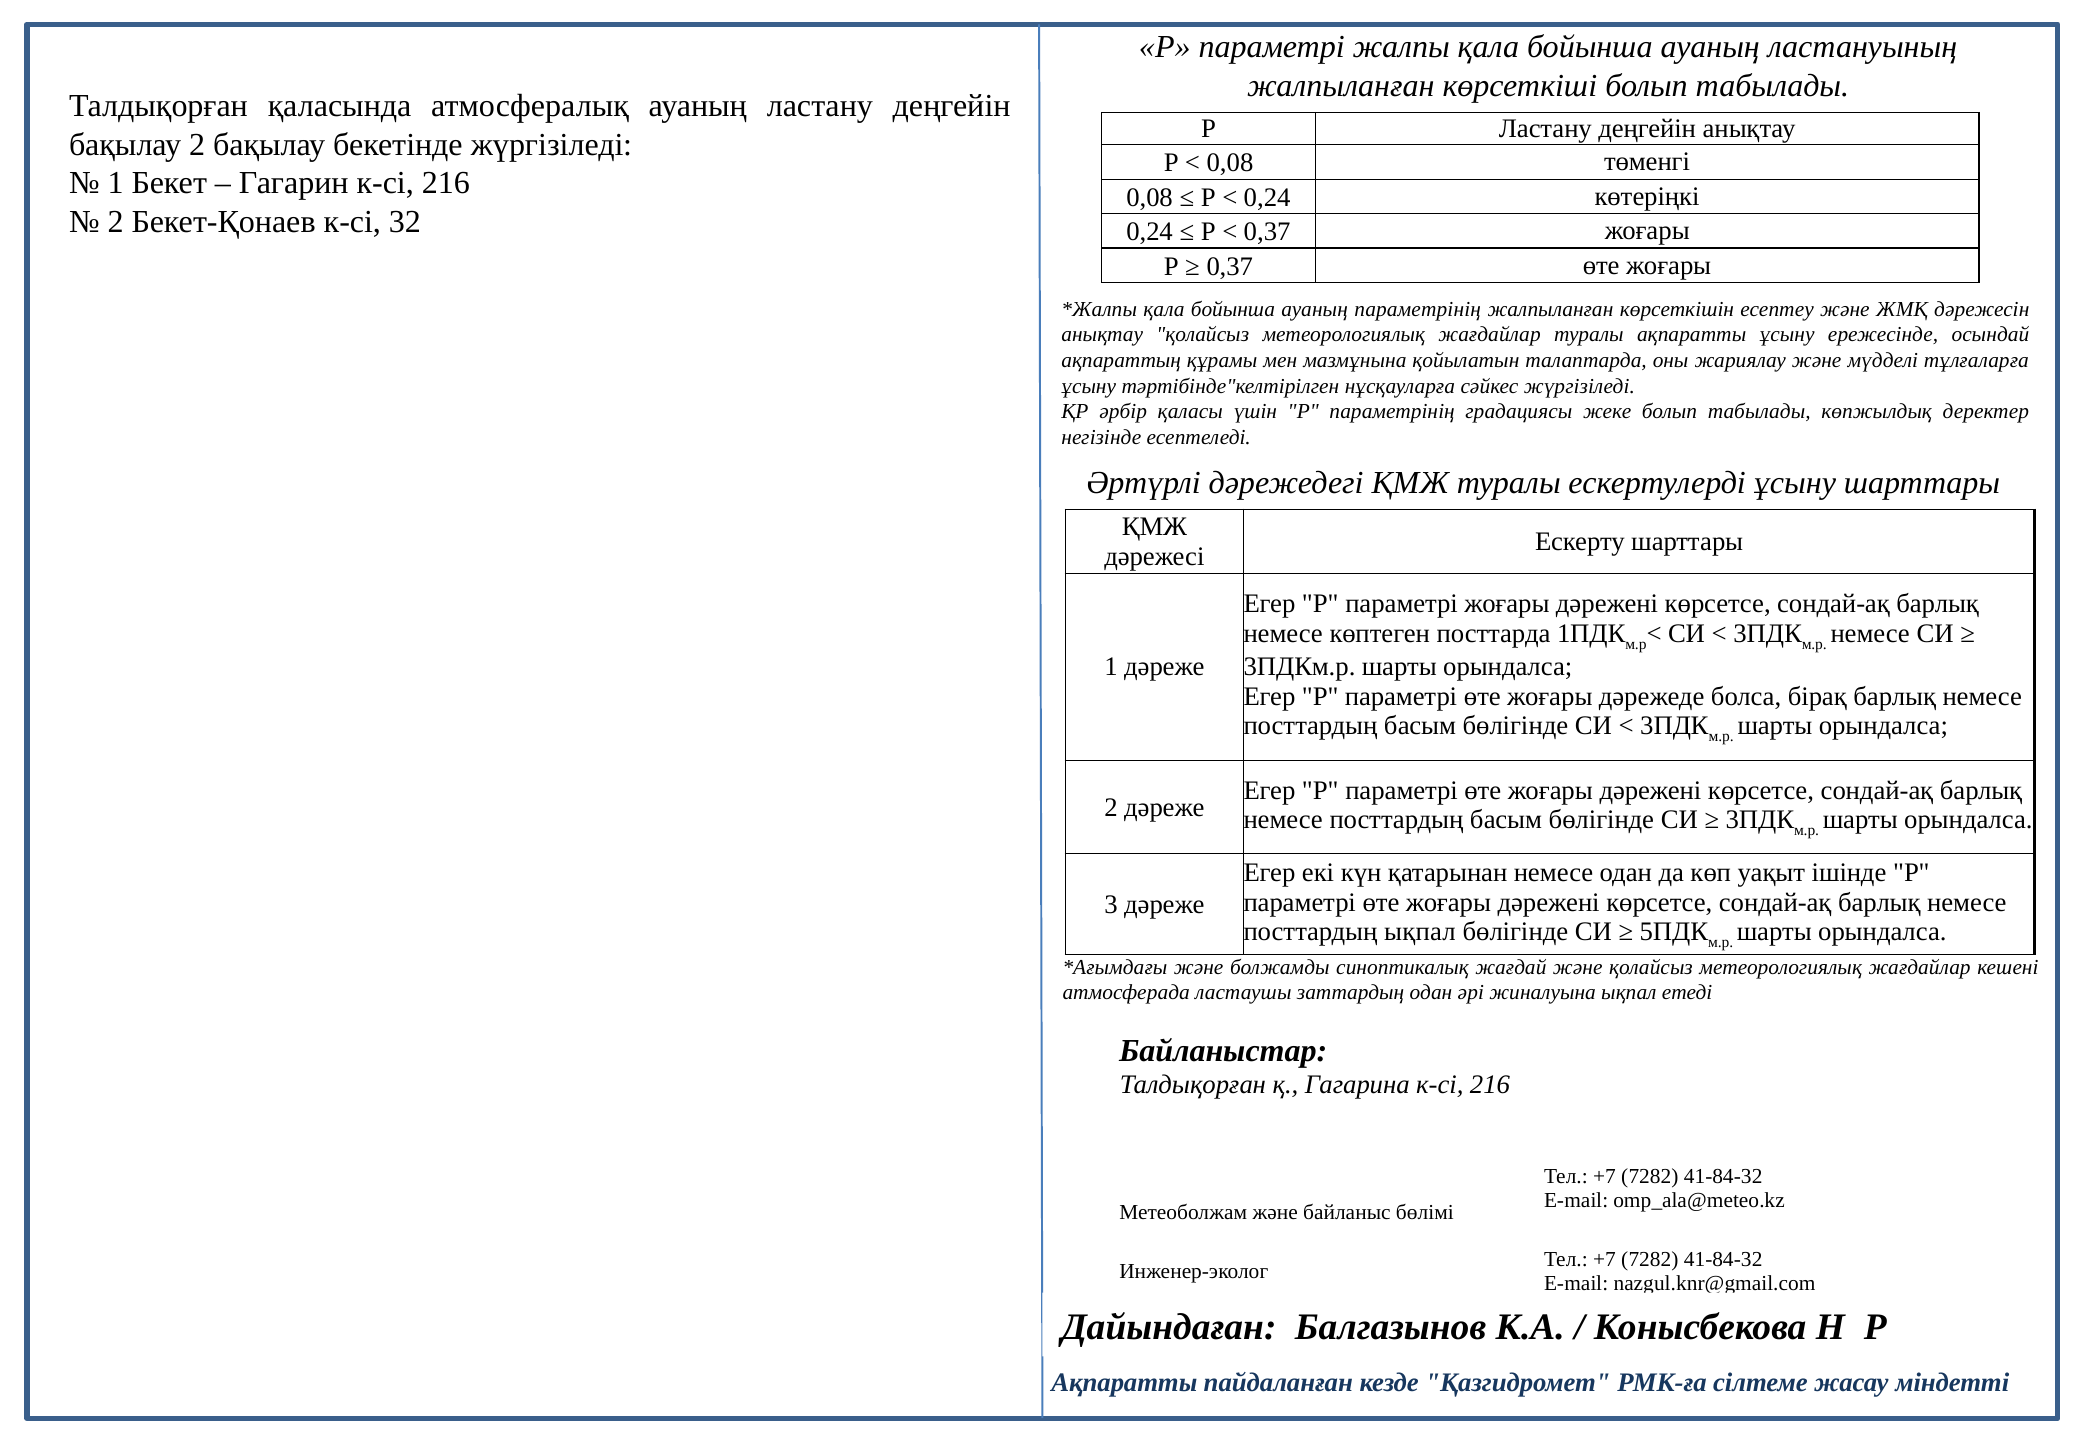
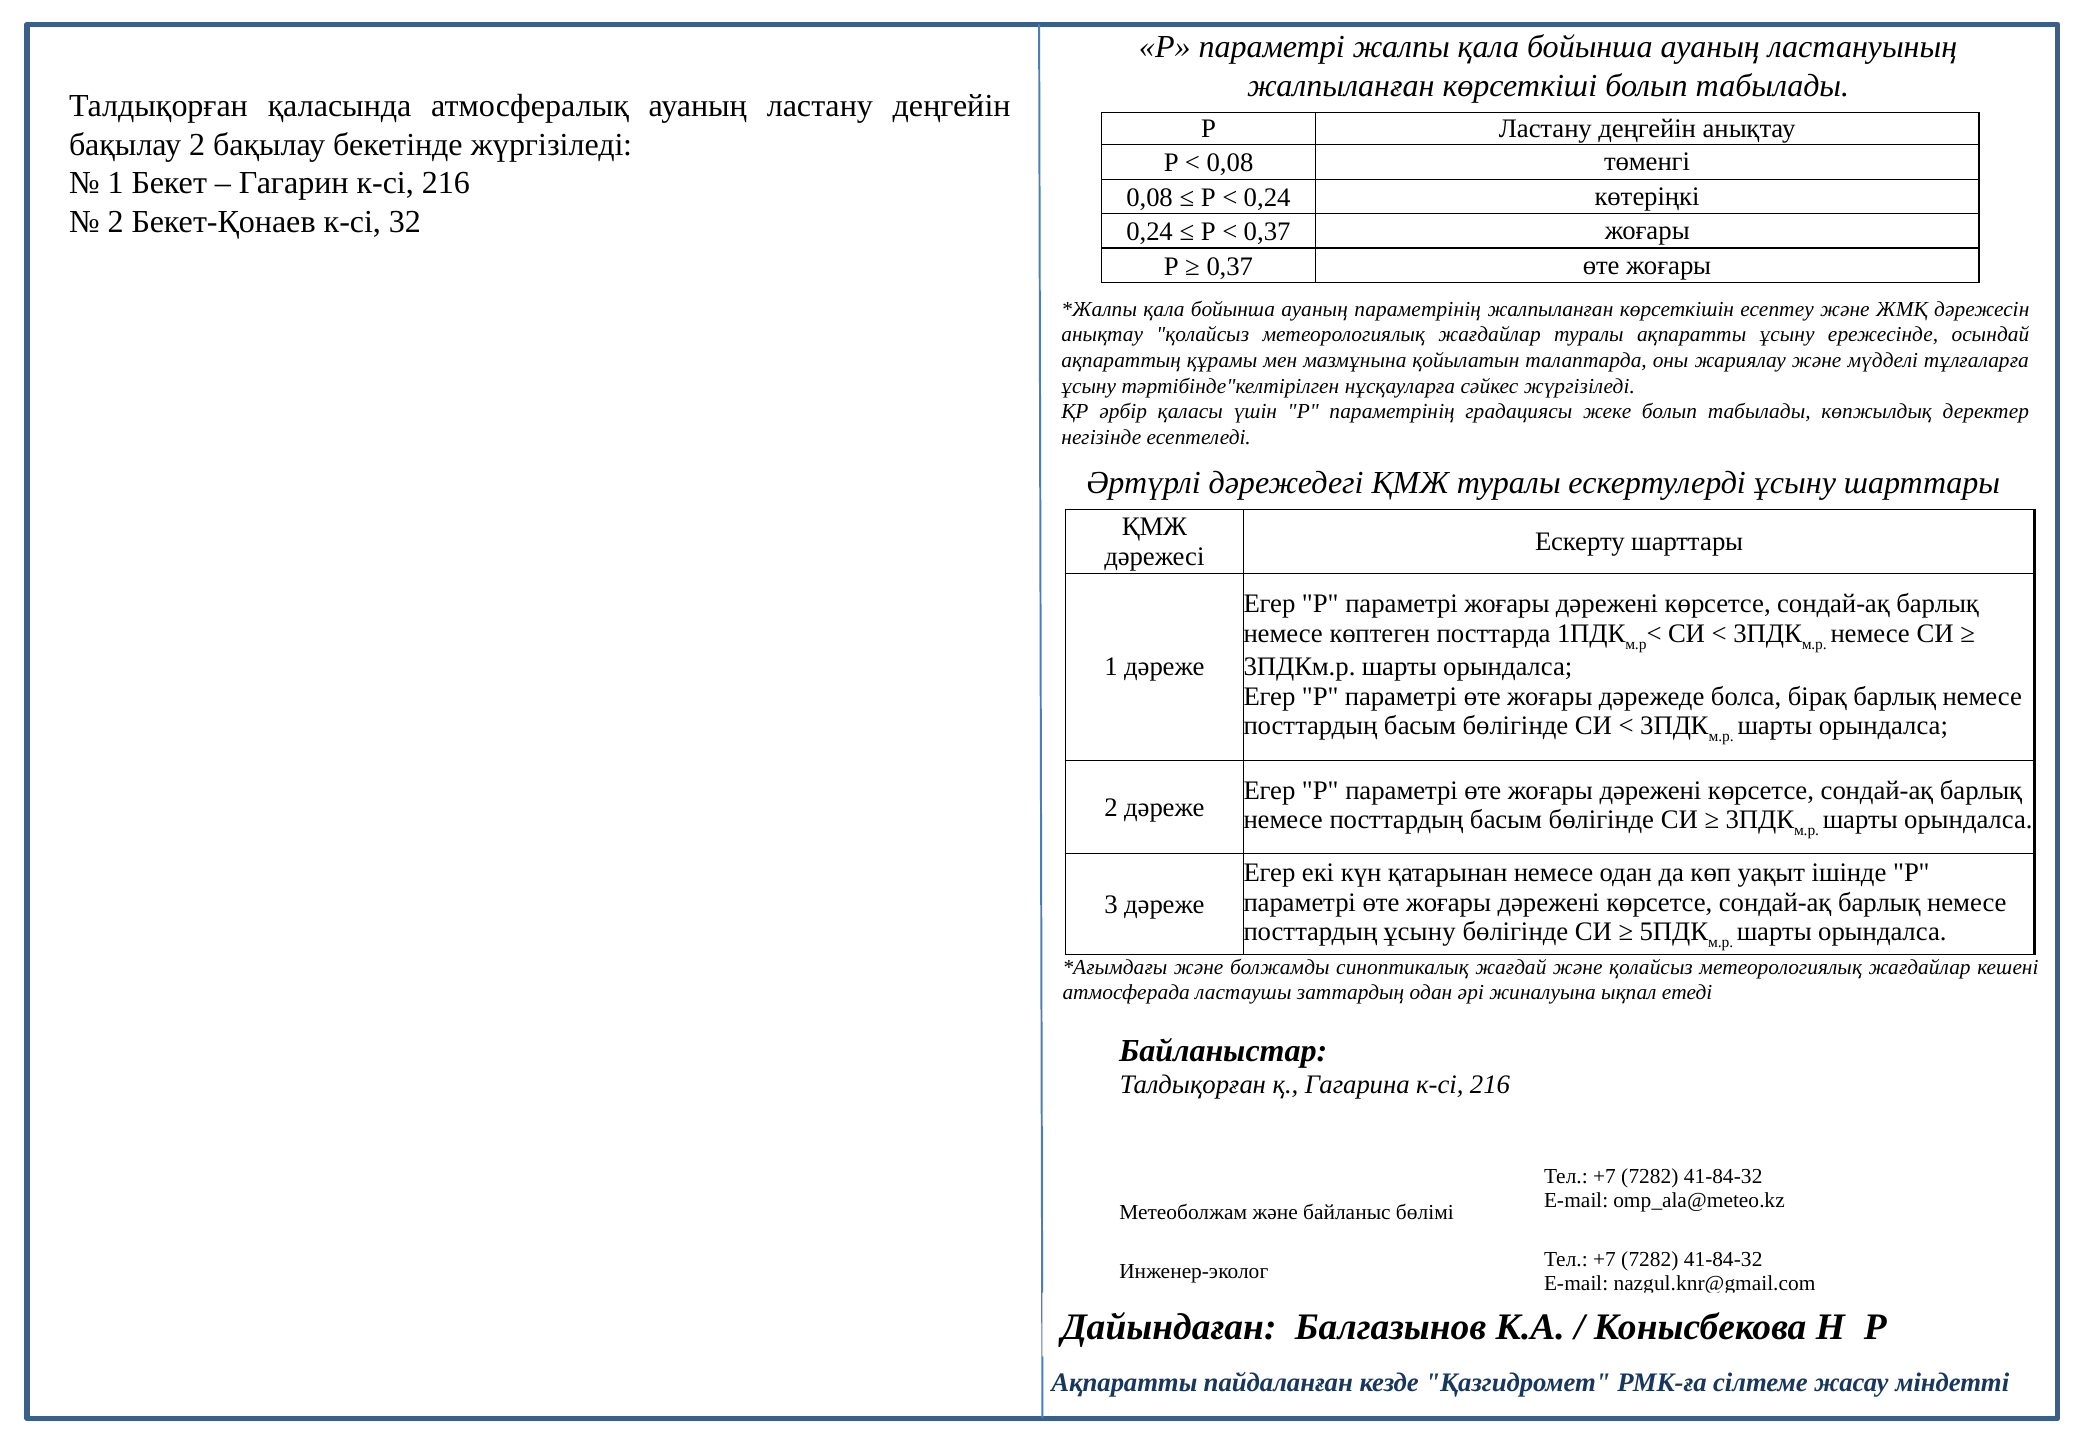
посттардың ықпал: ықпал -> ұсыну
